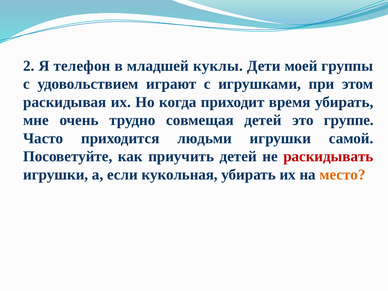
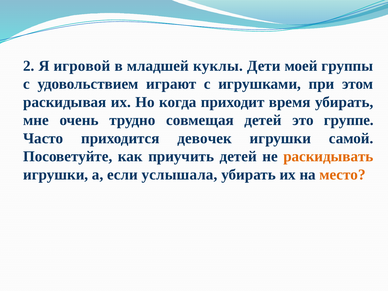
телефон: телефон -> игровой
людьми: людьми -> девочек
раскидывать colour: red -> orange
кукольная: кукольная -> услышала
